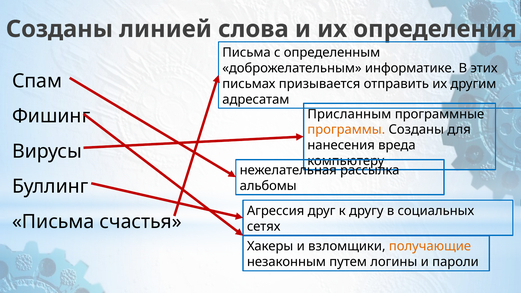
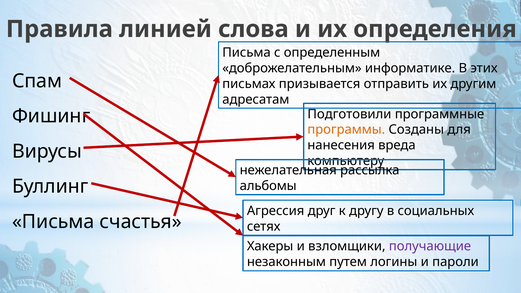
Созданы at (59, 29): Созданы -> Правила
Присланным: Присланным -> Подготовили
получающие colour: orange -> purple
